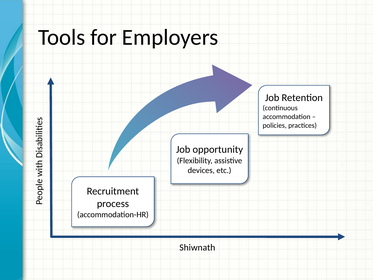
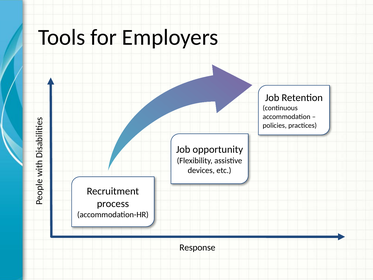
Shiwnath: Shiwnath -> Response
